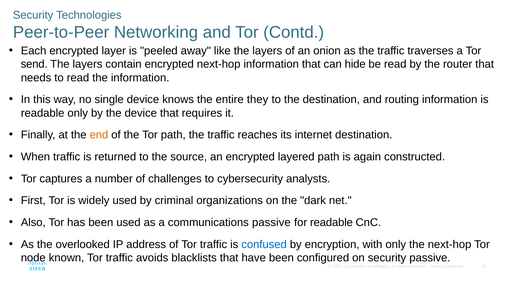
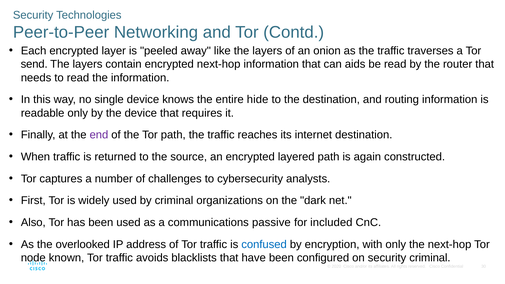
hide: hide -> aids
they: they -> hide
end colour: orange -> purple
for readable: readable -> included
security passive: passive -> criminal
